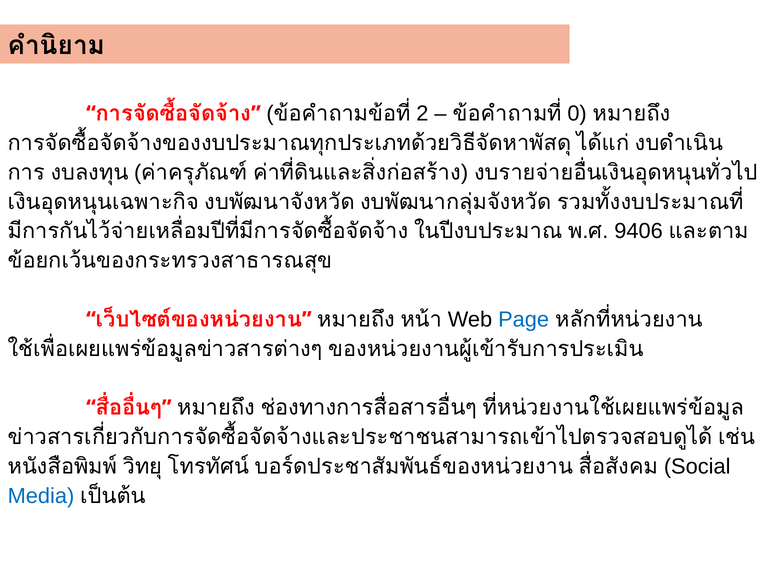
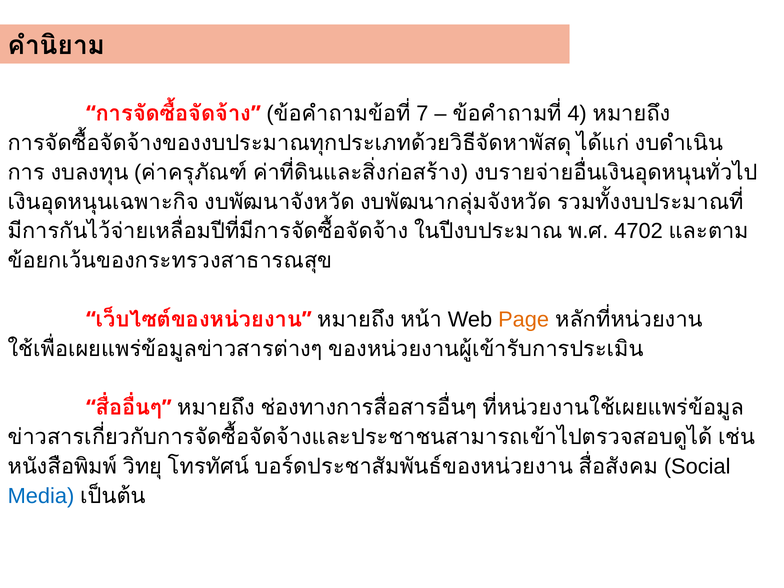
2: 2 -> 7
0: 0 -> 4
9406: 9406 -> 4702
Page colour: blue -> orange
